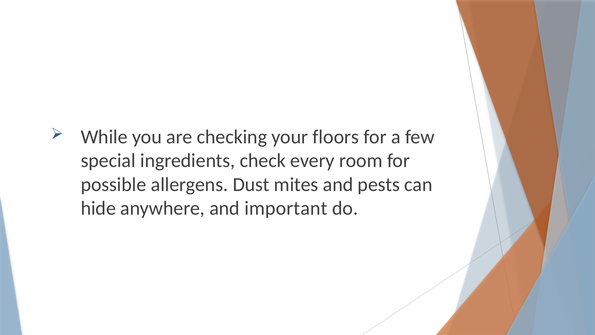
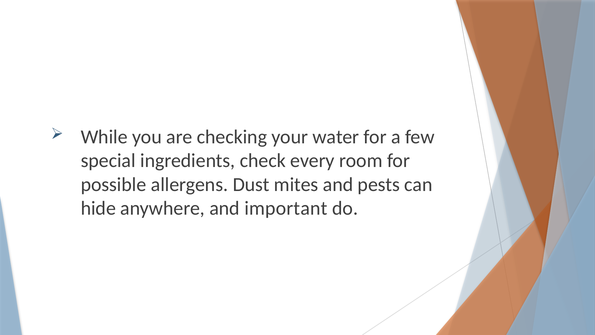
floors: floors -> water
